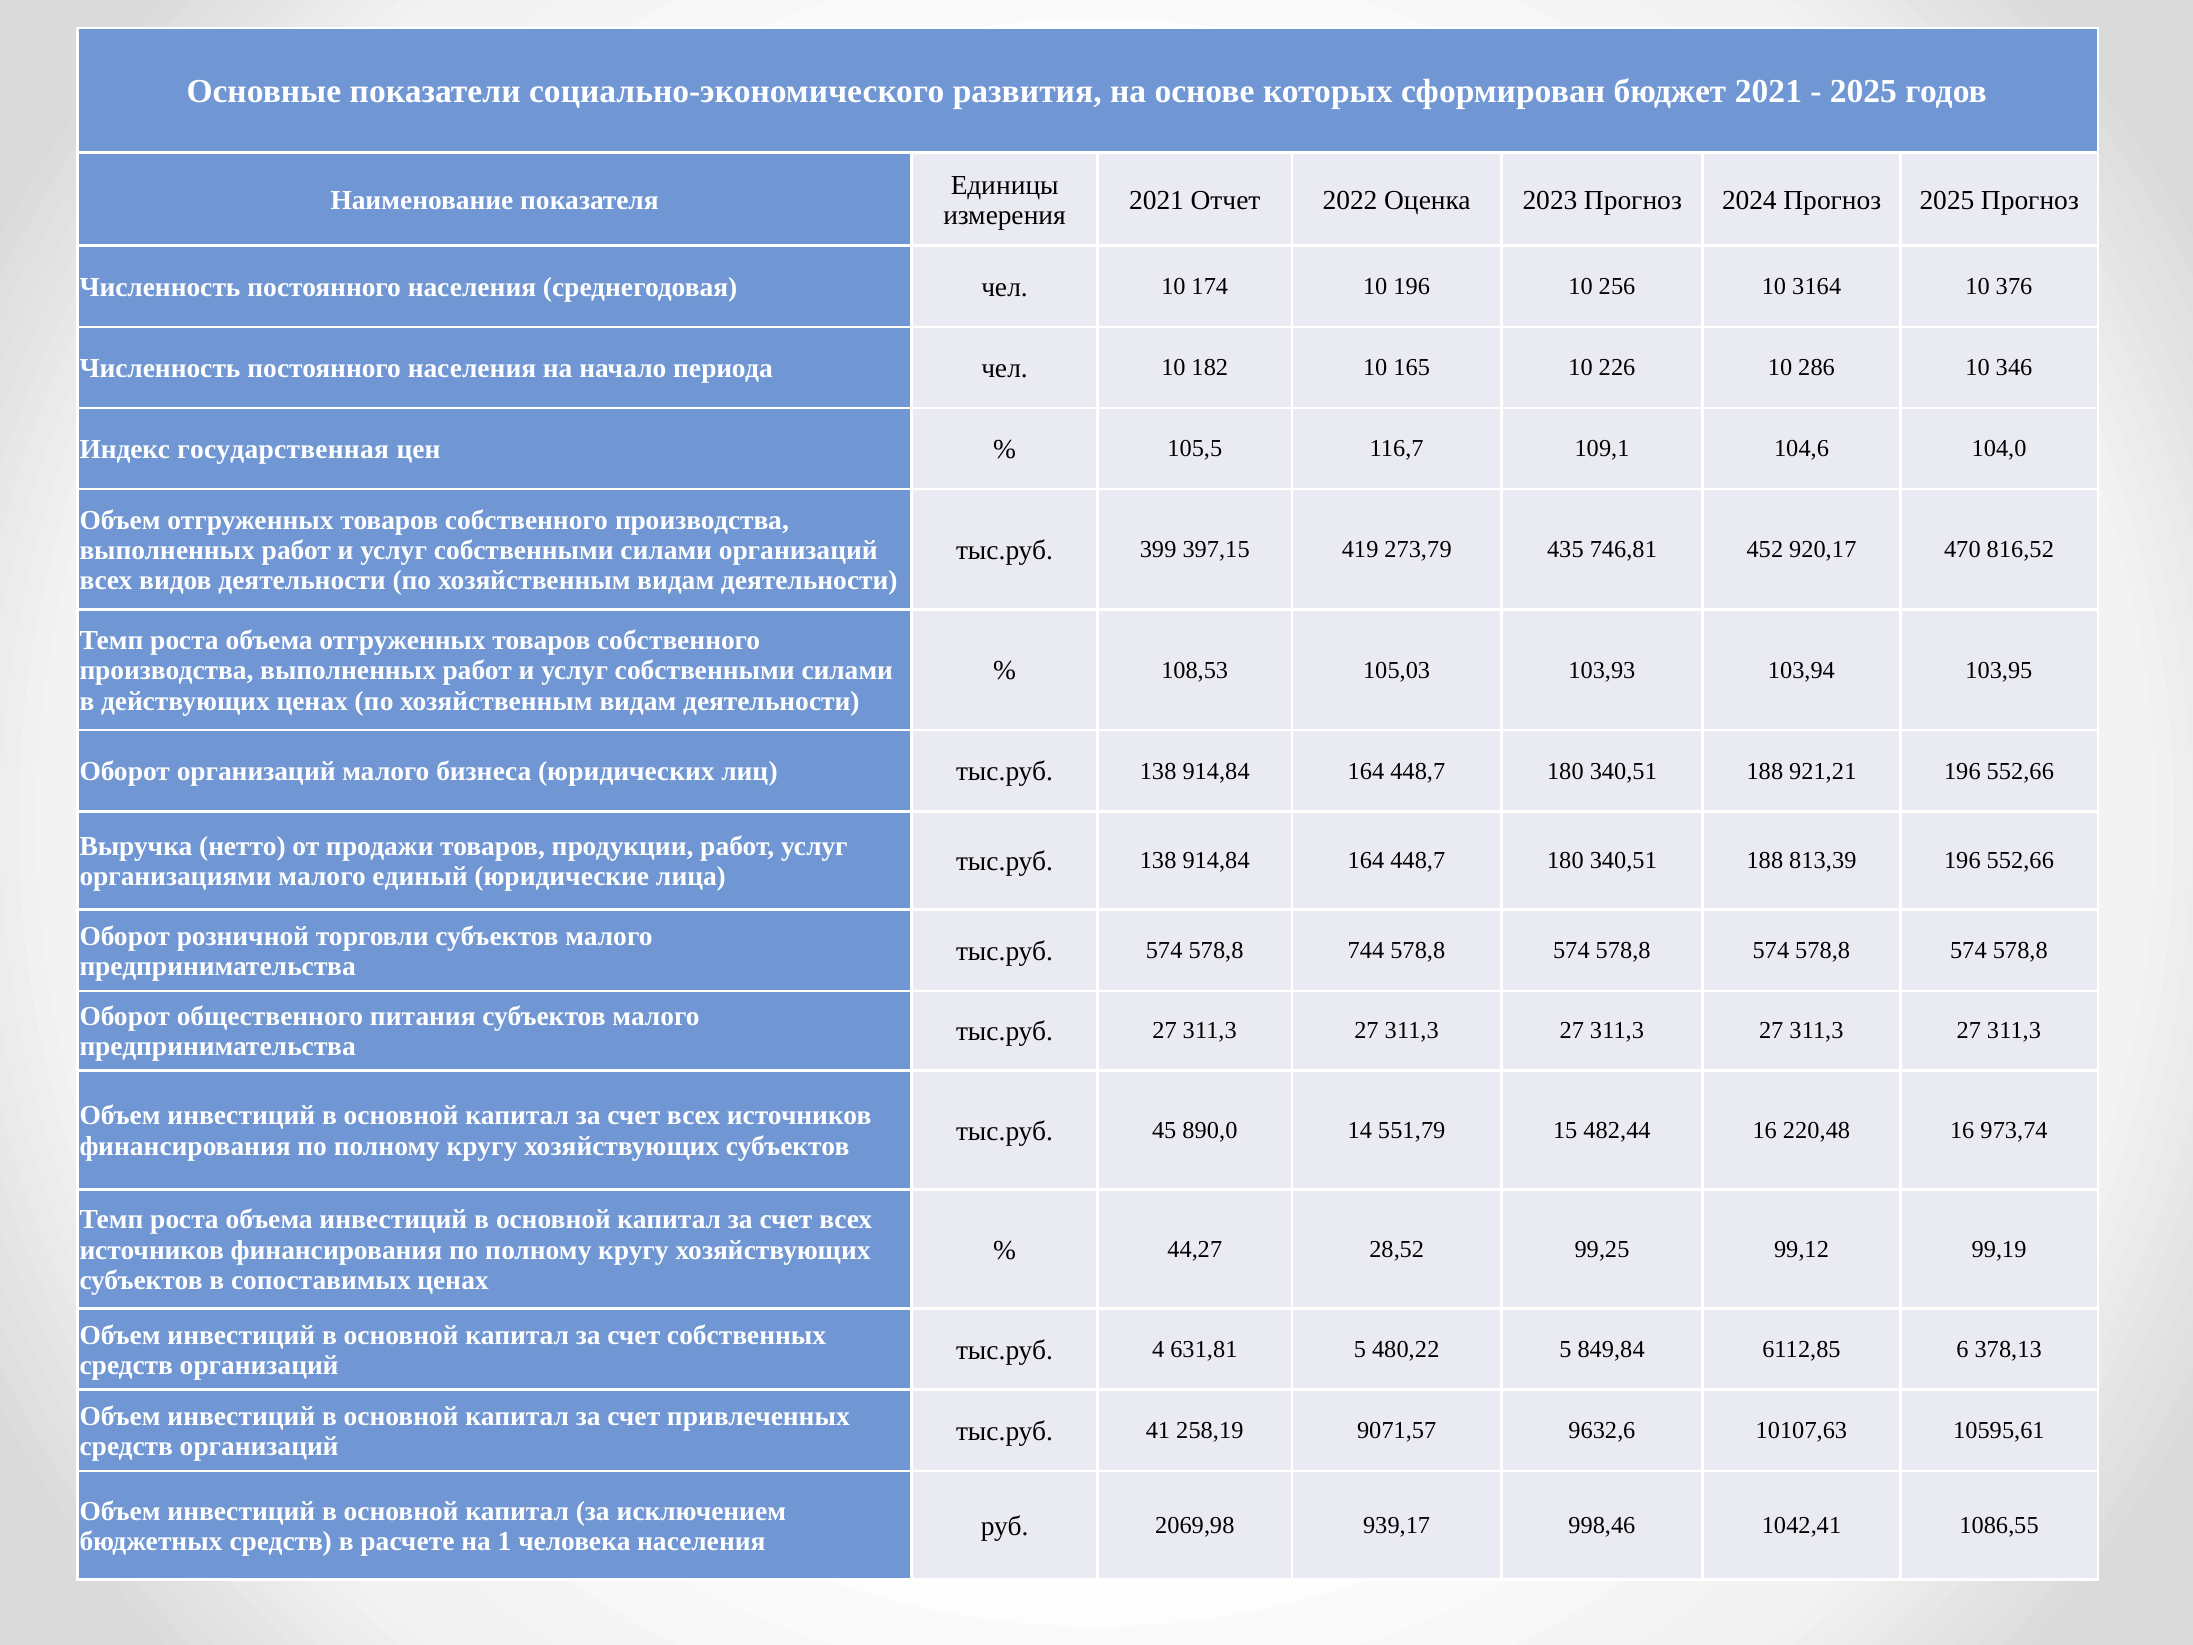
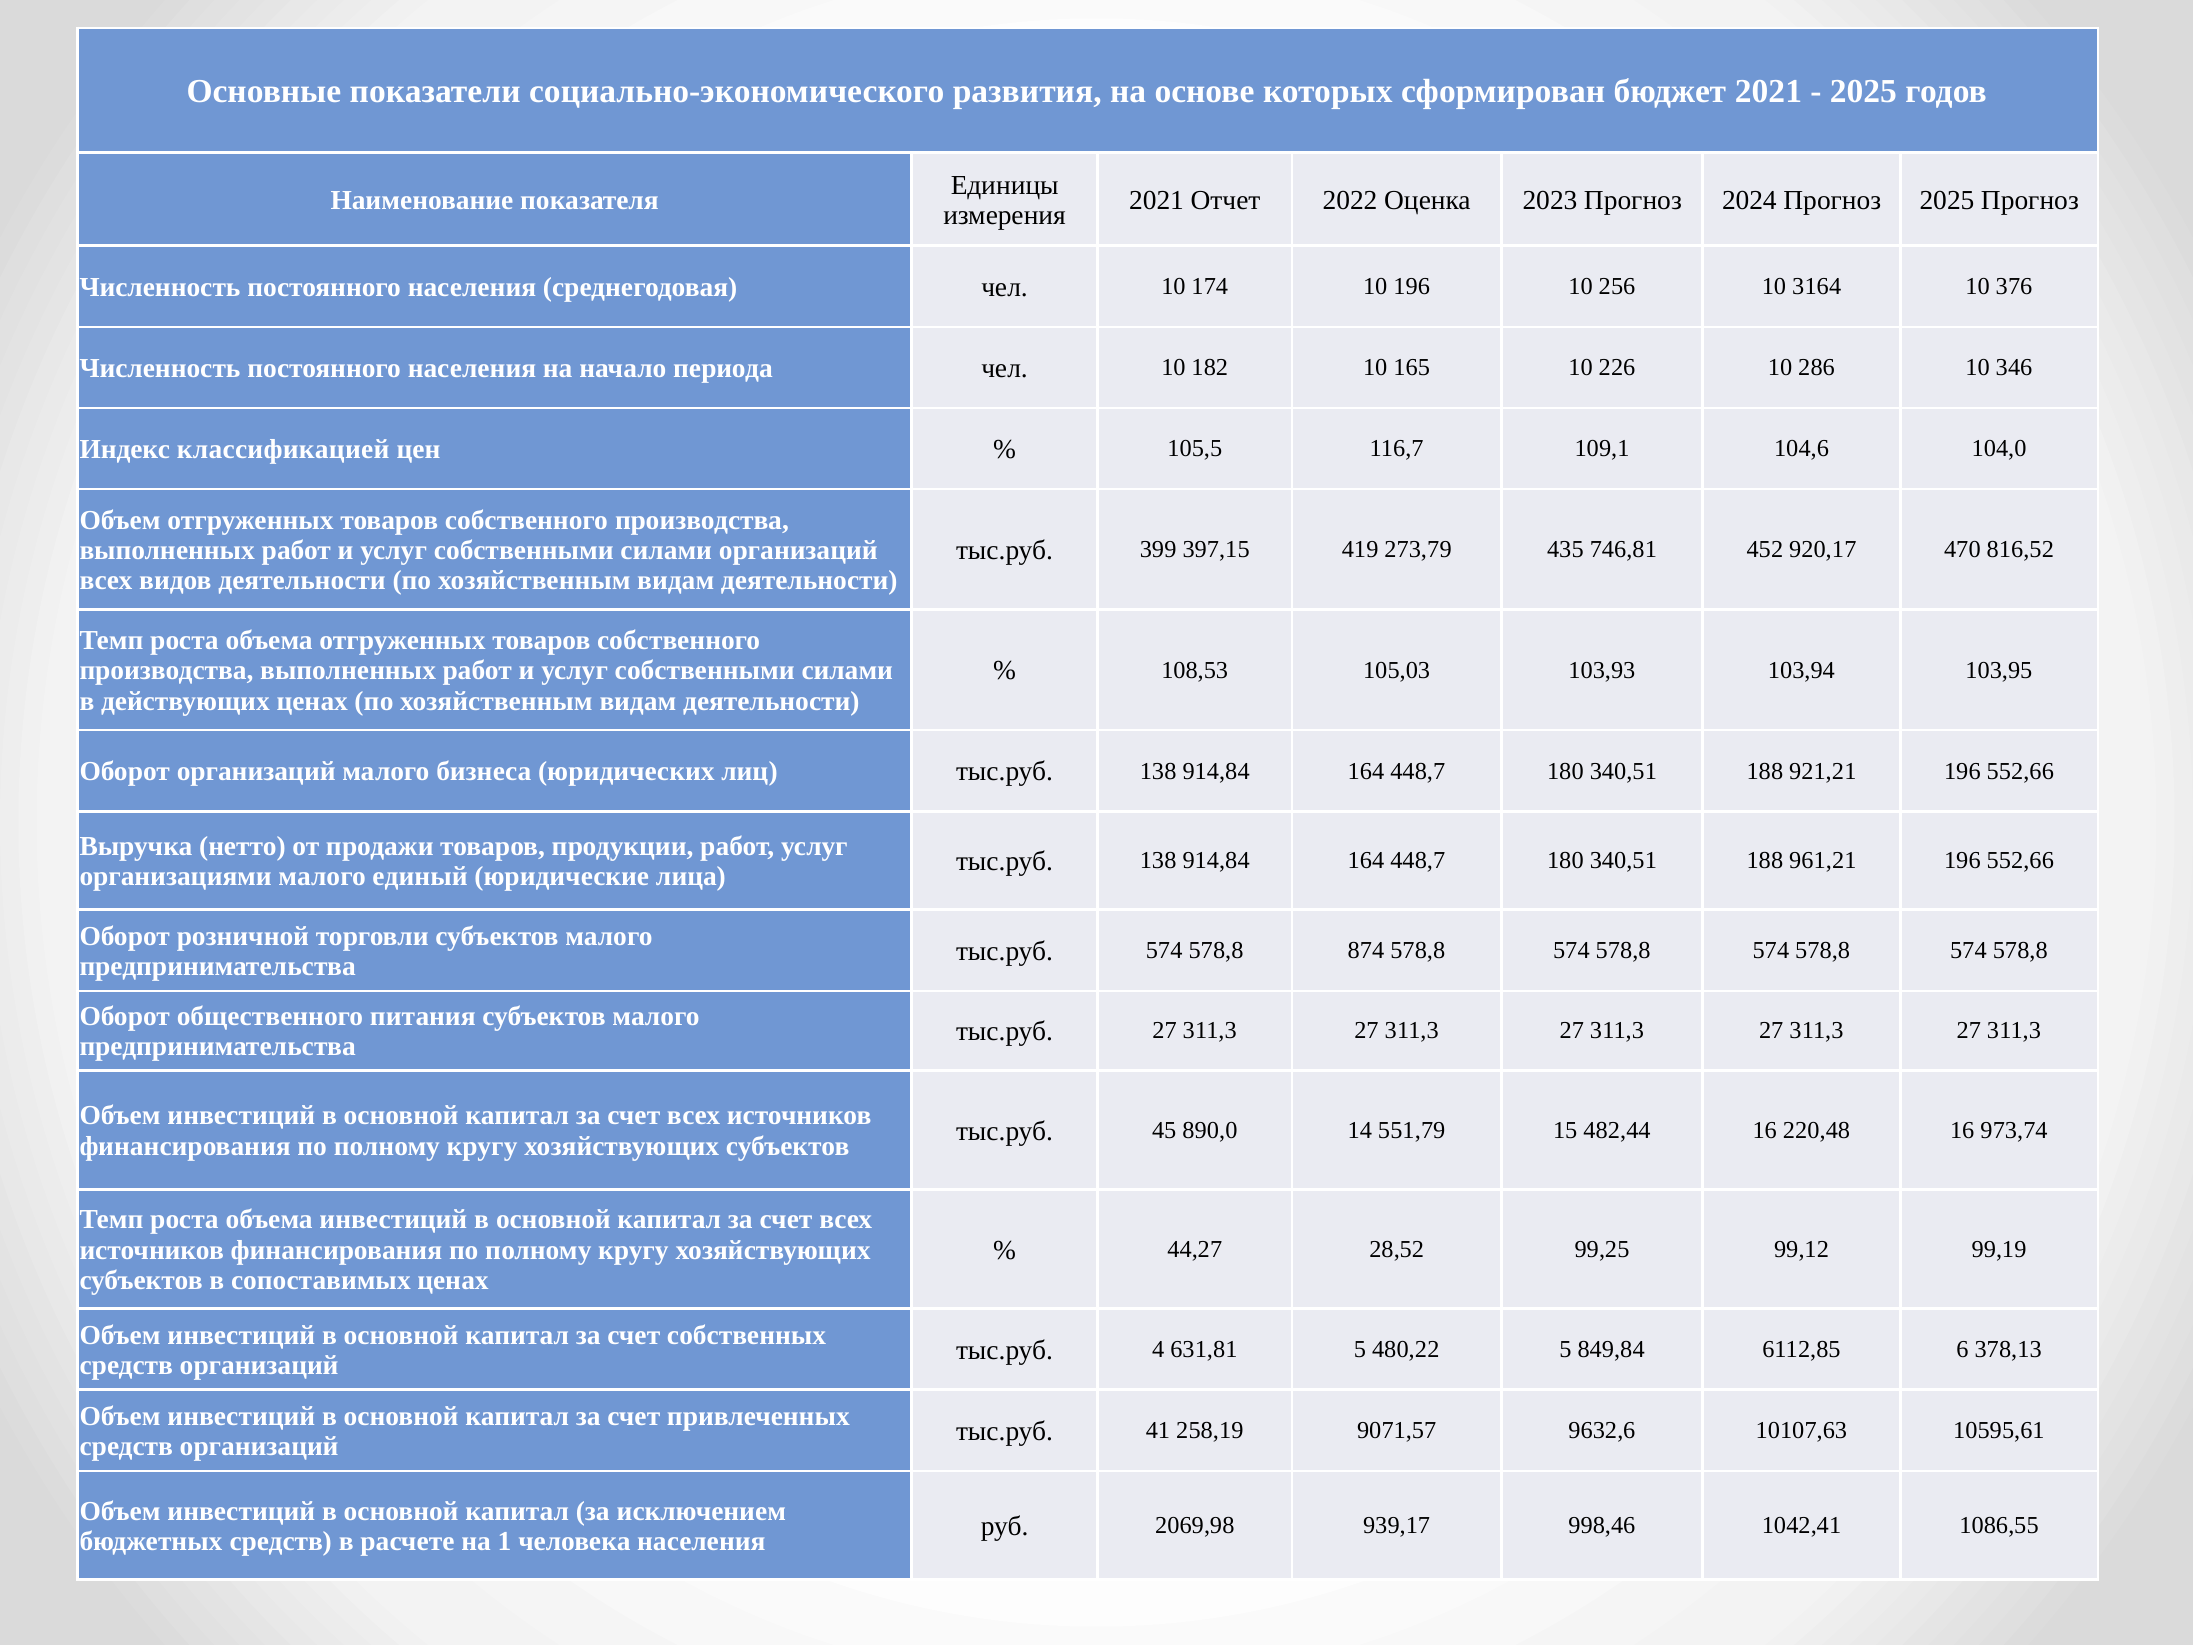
государственная: государственная -> классификацией
813,39: 813,39 -> 961,21
744: 744 -> 874
